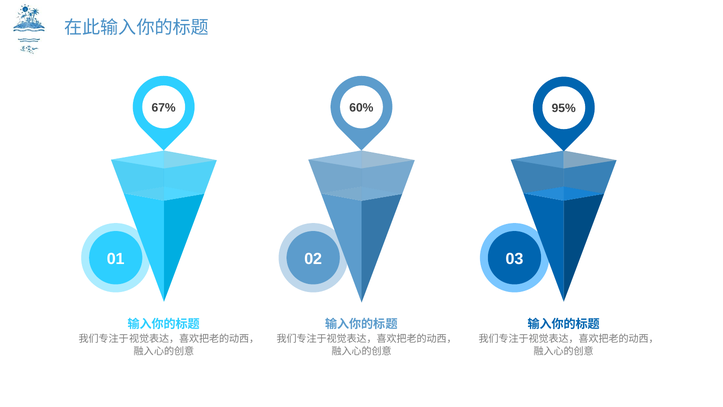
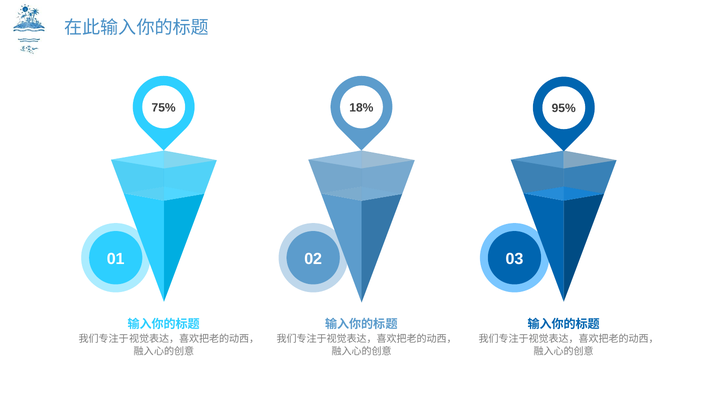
67%: 67% -> 75%
60%: 60% -> 18%
